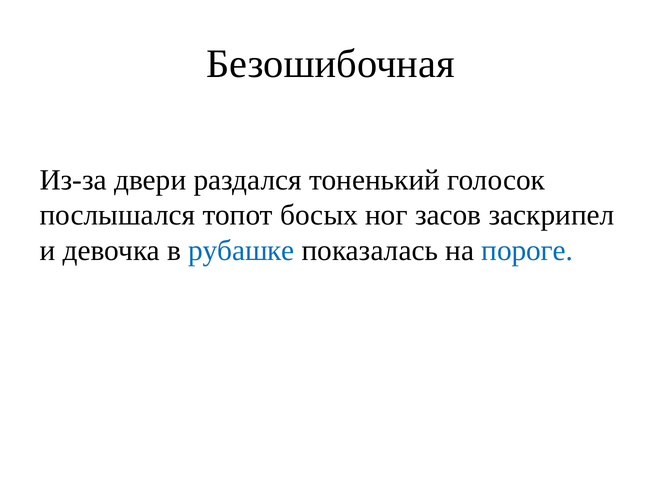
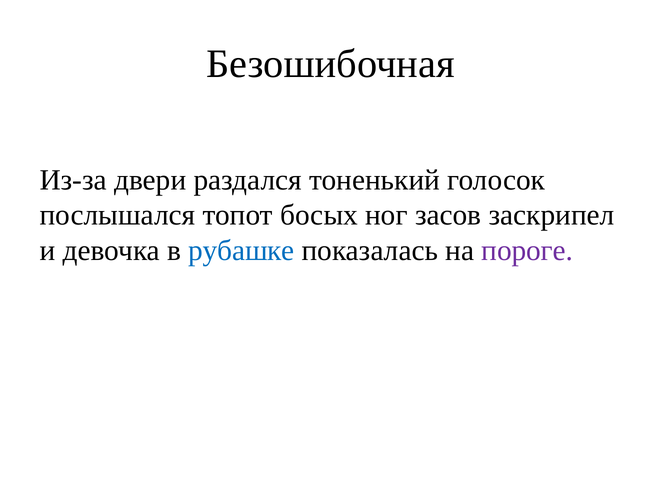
пороге colour: blue -> purple
